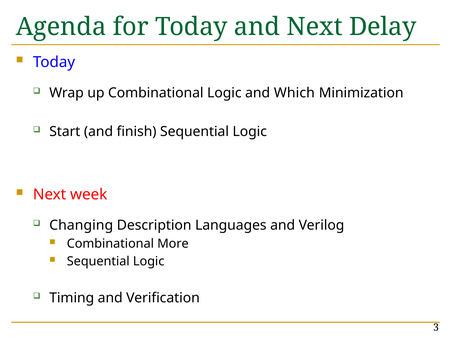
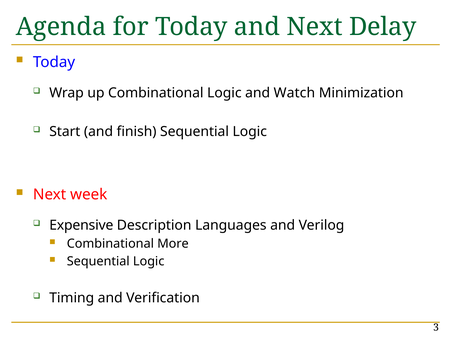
Which: Which -> Watch
Changing: Changing -> Expensive
